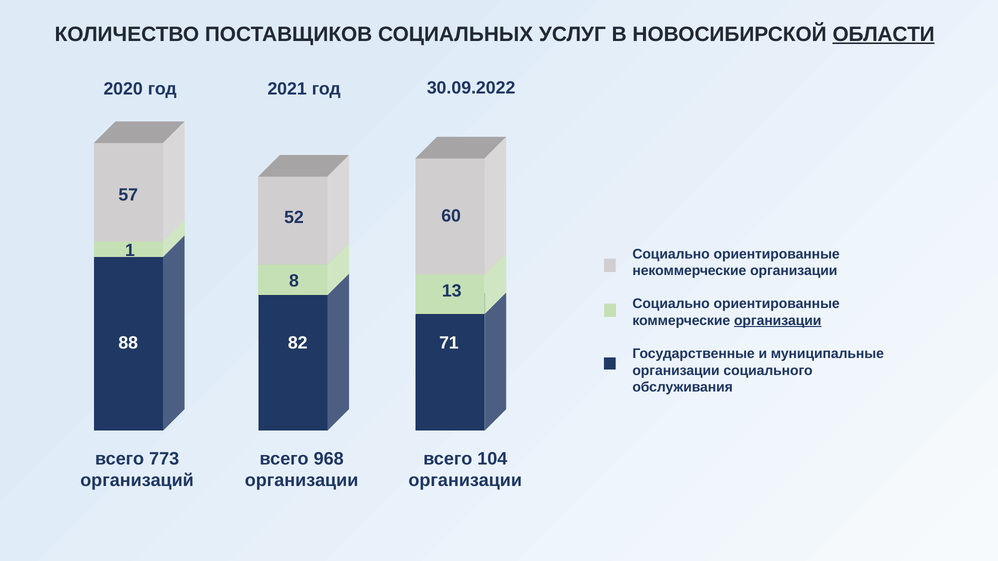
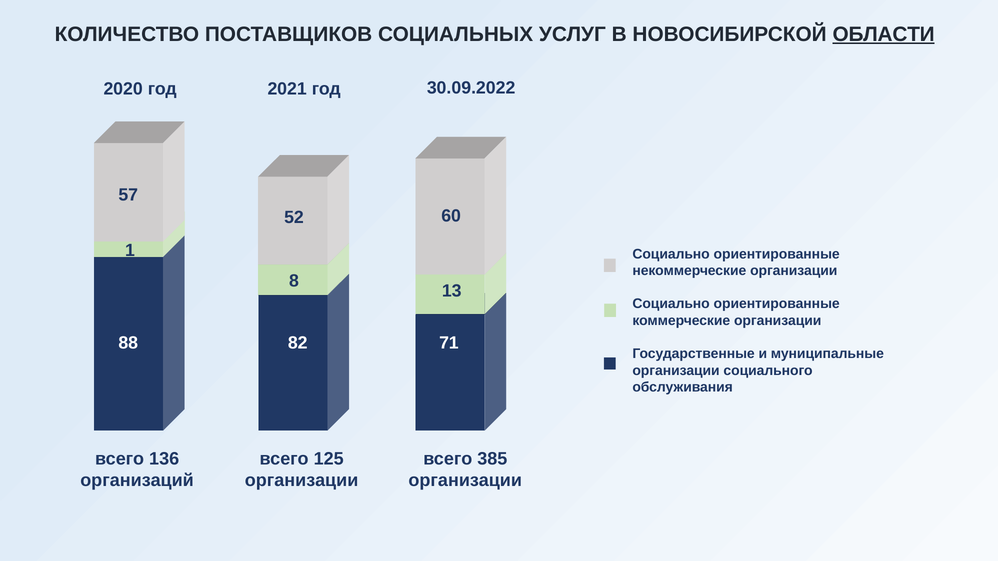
организации at (778, 321) underline: present -> none
968: 968 -> 125
104: 104 -> 385
773: 773 -> 136
